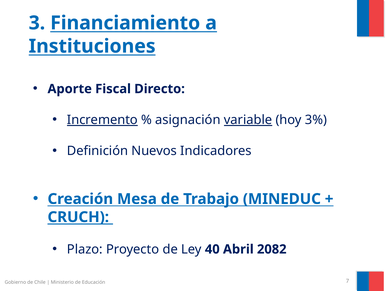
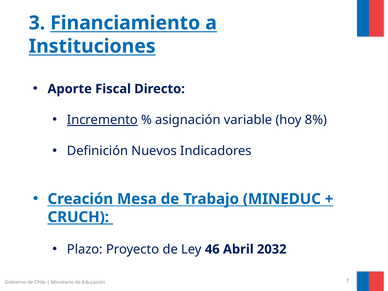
variable underline: present -> none
3%: 3% -> 8%
40: 40 -> 46
2082: 2082 -> 2032
